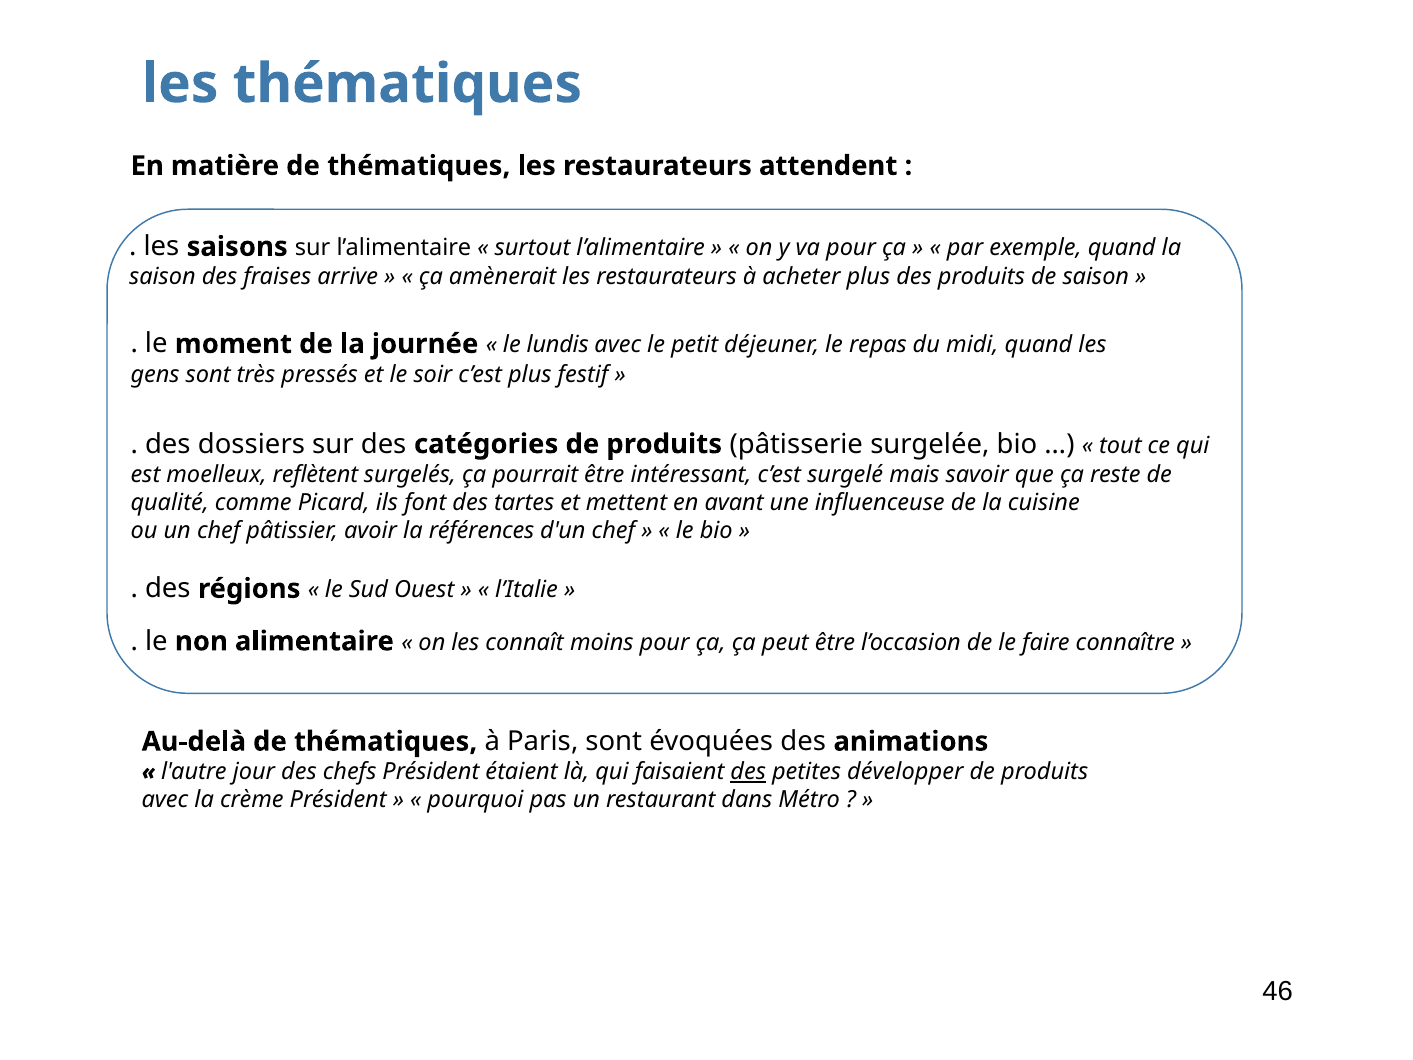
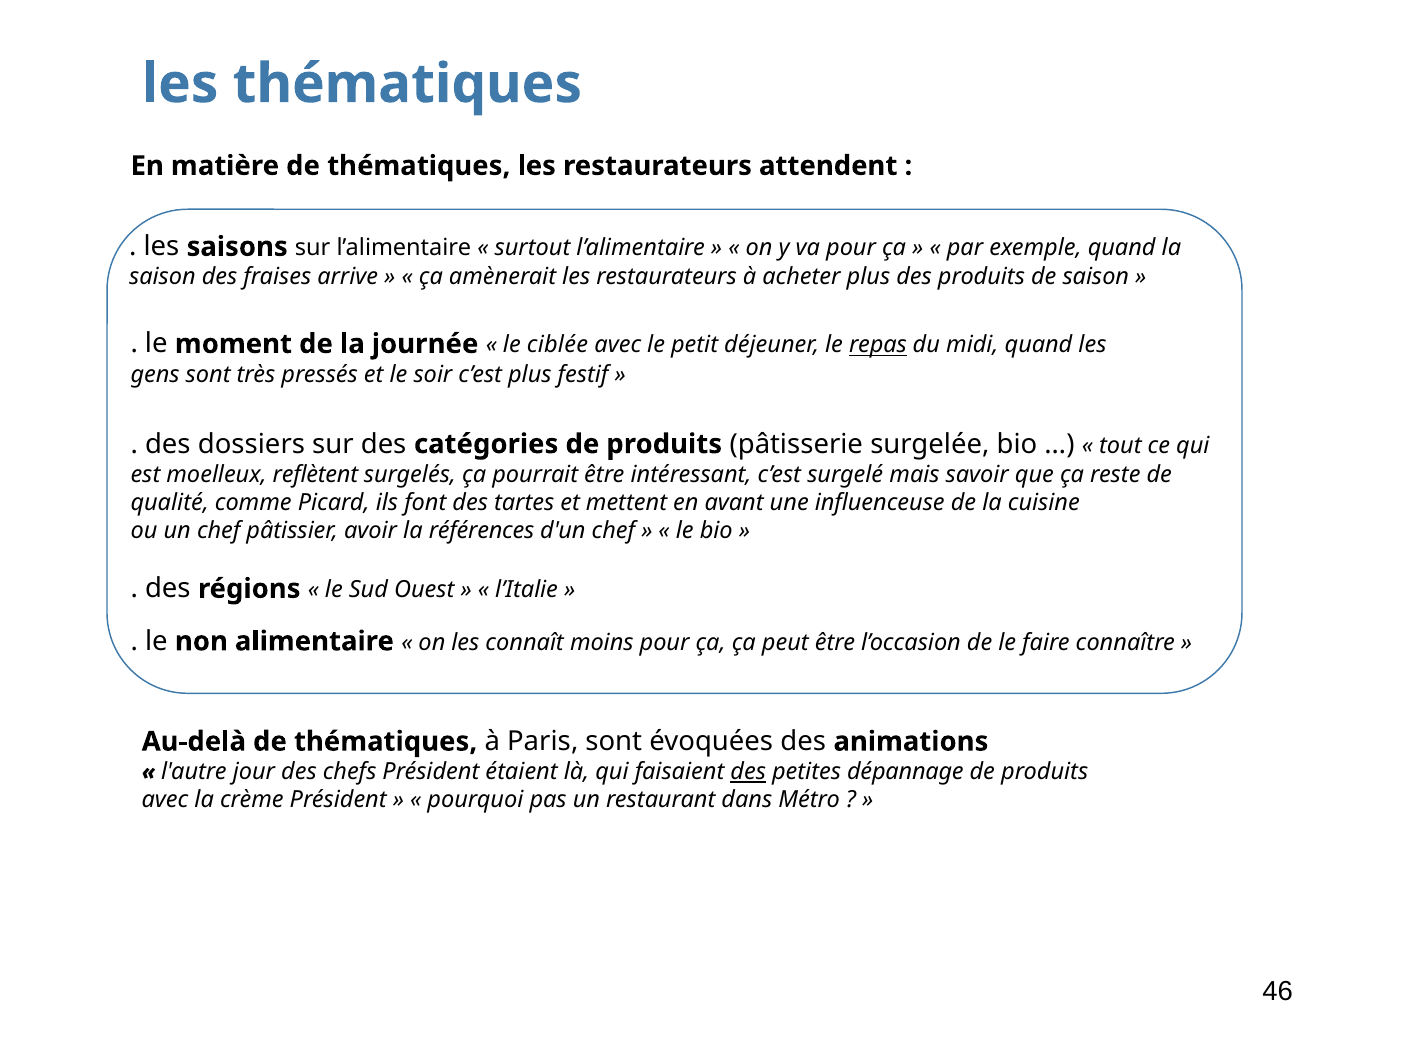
lundis: lundis -> ciblée
repas underline: none -> present
développer: développer -> dépannage
